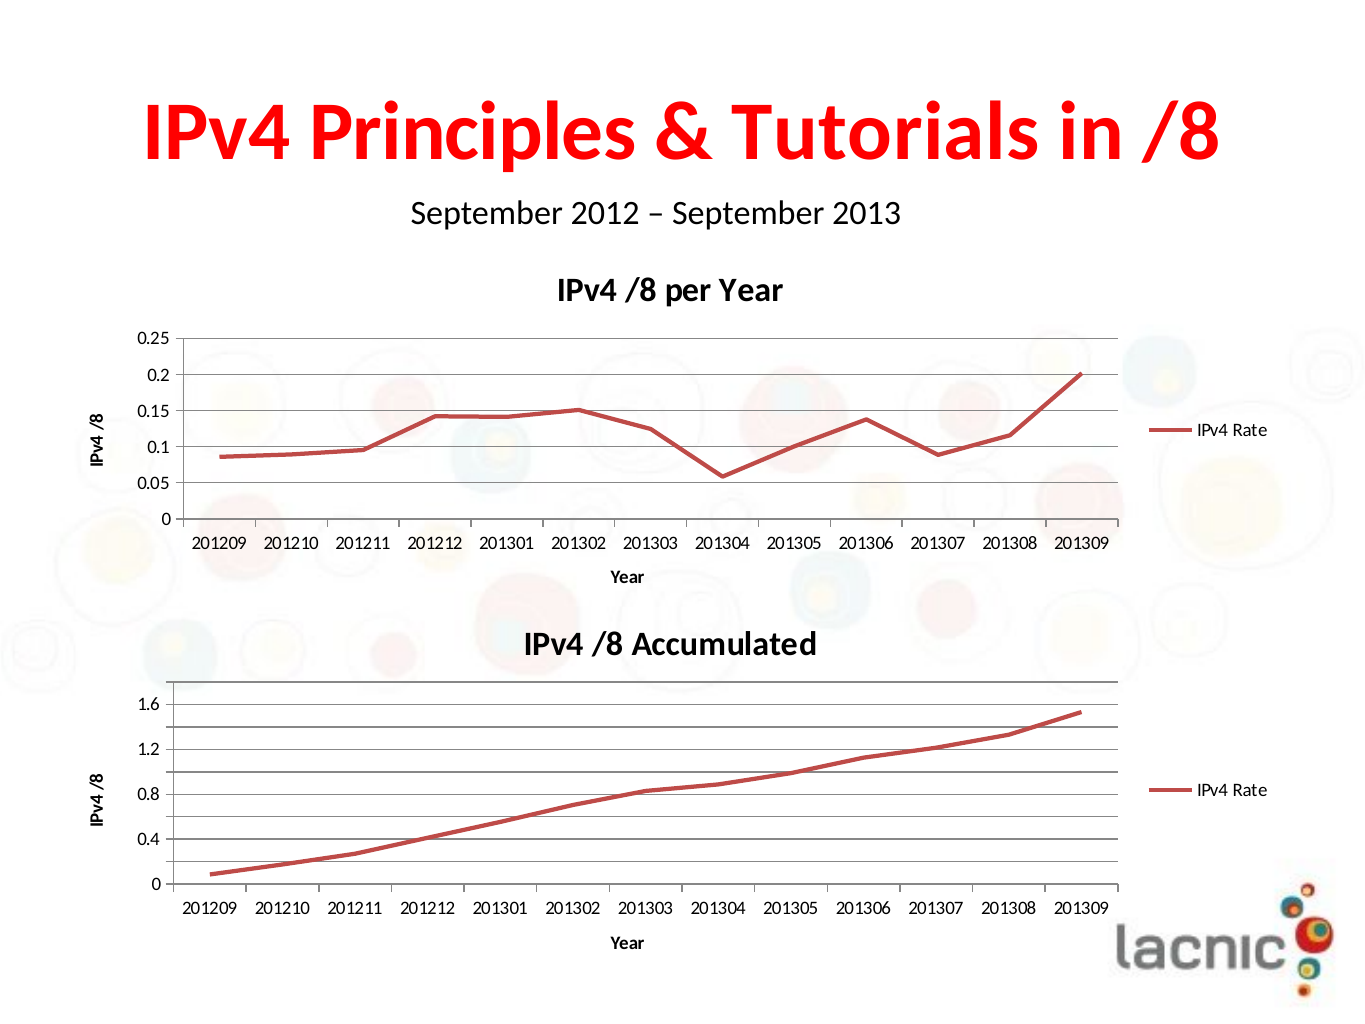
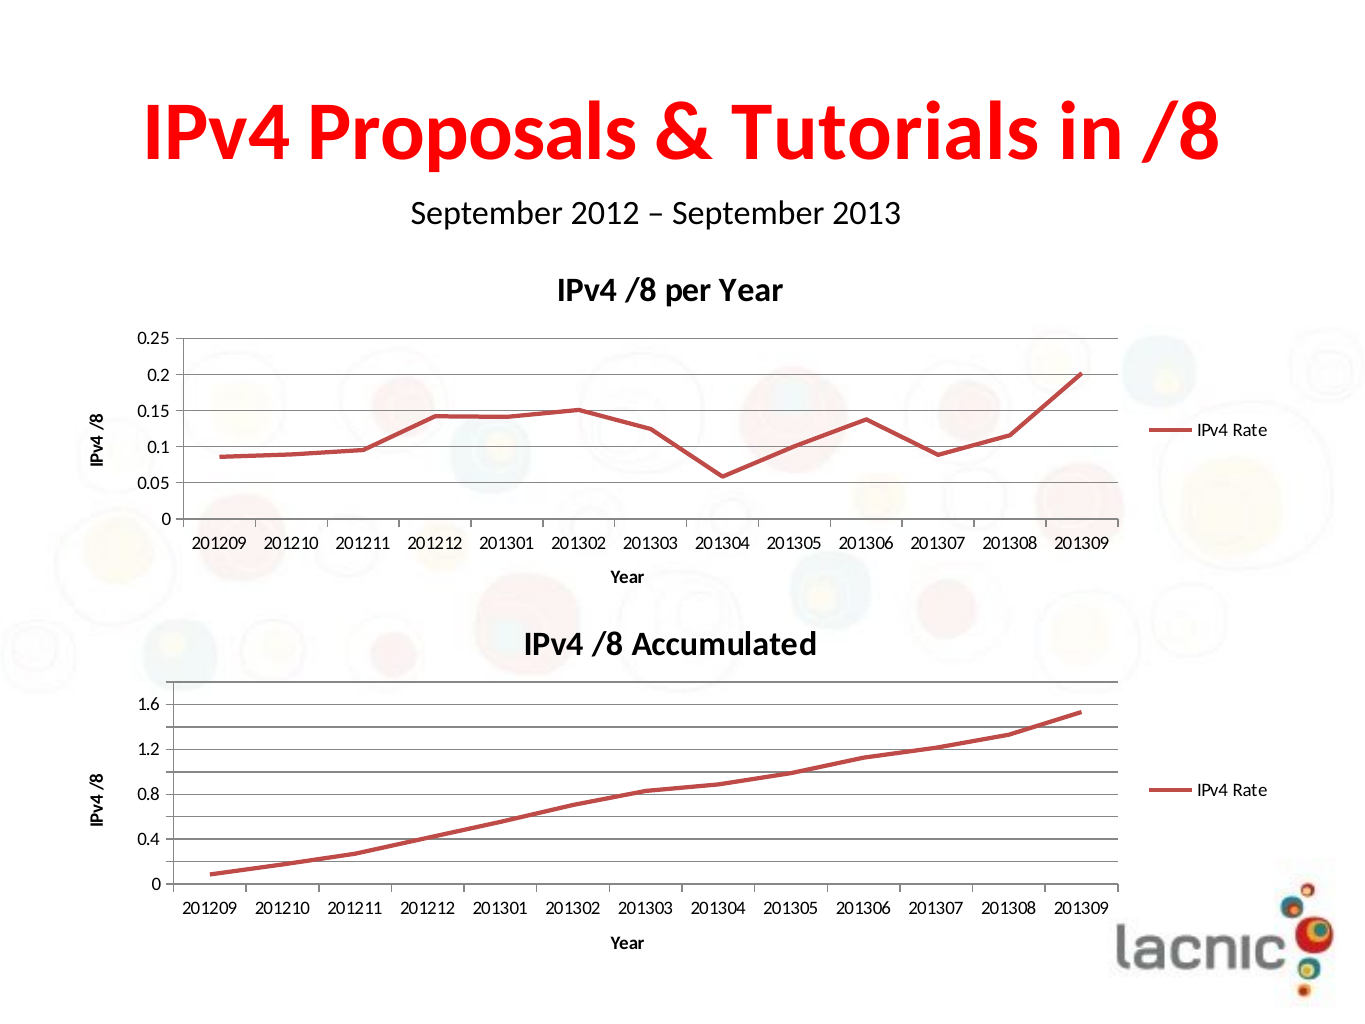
Principles: Principles -> Proposals
